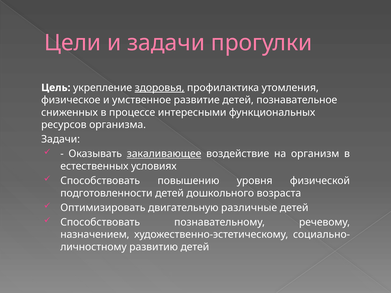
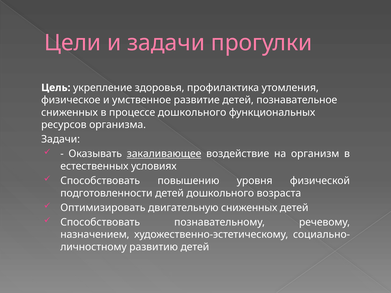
здоровья underline: present -> none
процессе интересными: интересными -> дошкольного
двигательную различные: различные -> сниженных
